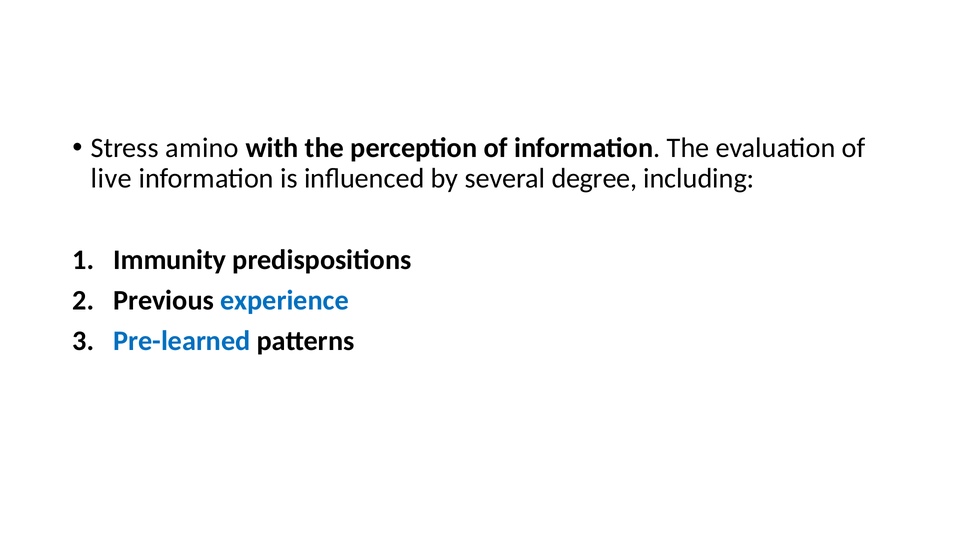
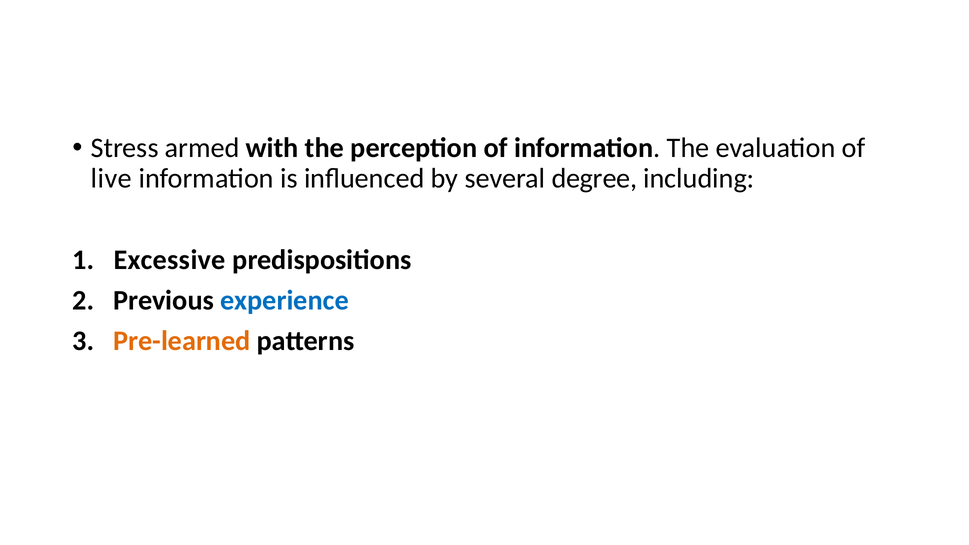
amino: amino -> armed
Immunity: Immunity -> Excessive
Pre-learned colour: blue -> orange
